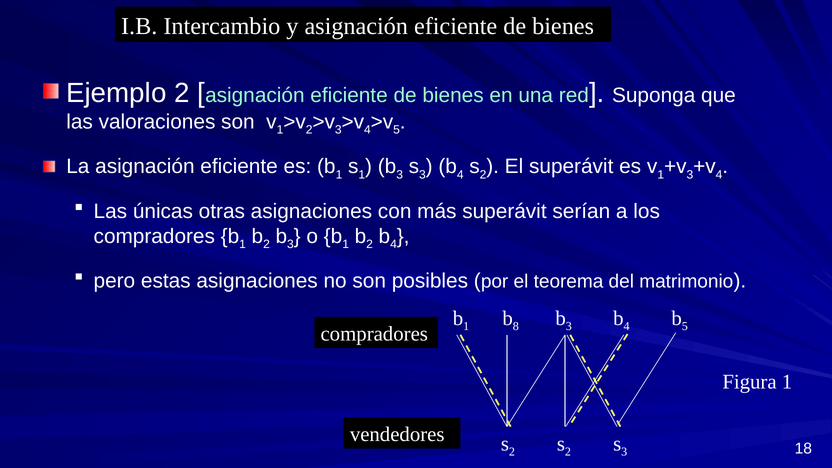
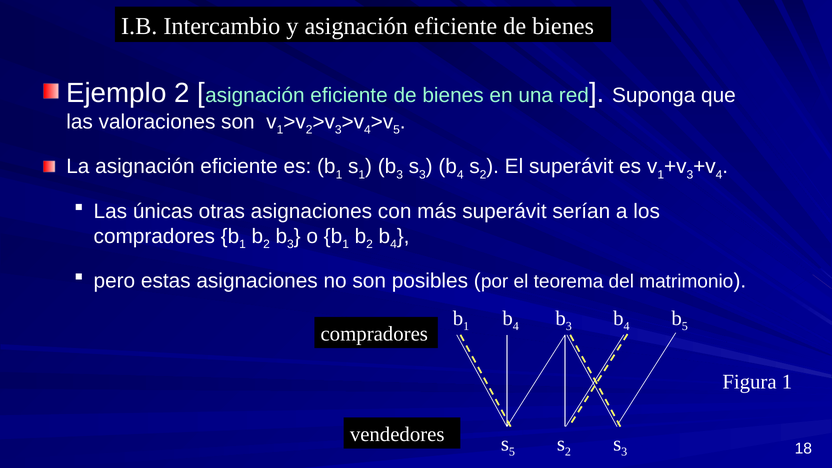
8 at (516, 326): 8 -> 4
2 at (512, 452): 2 -> 5
